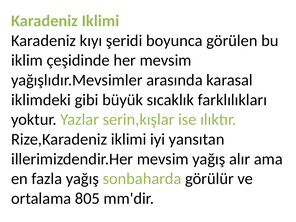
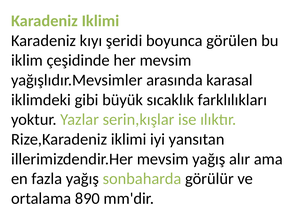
805: 805 -> 890
